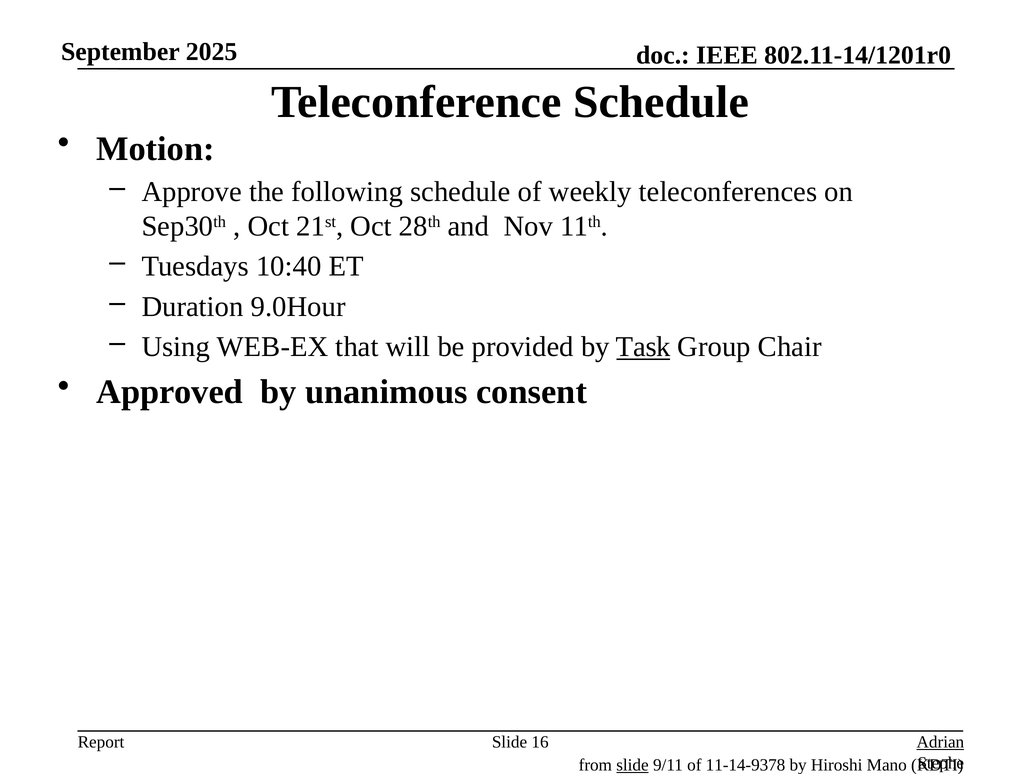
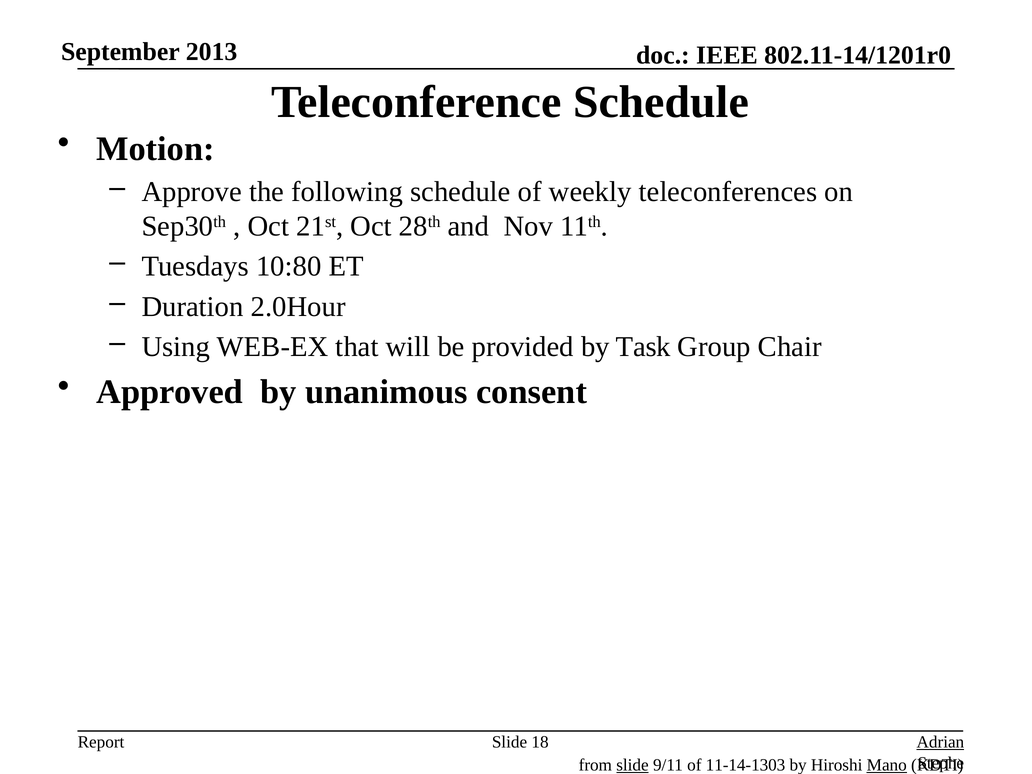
2025: 2025 -> 2013
10:40: 10:40 -> 10:80
9.0Hour: 9.0Hour -> 2.0Hour
Task underline: present -> none
16: 16 -> 18
11-14-9378: 11-14-9378 -> 11-14-1303
Mano underline: none -> present
